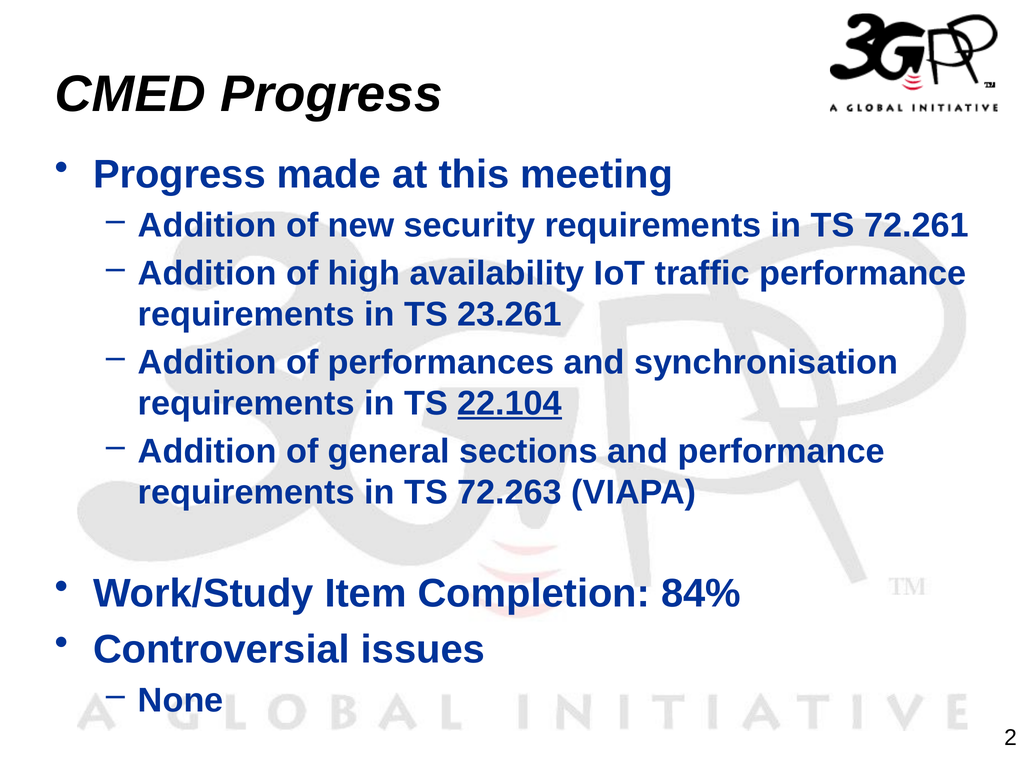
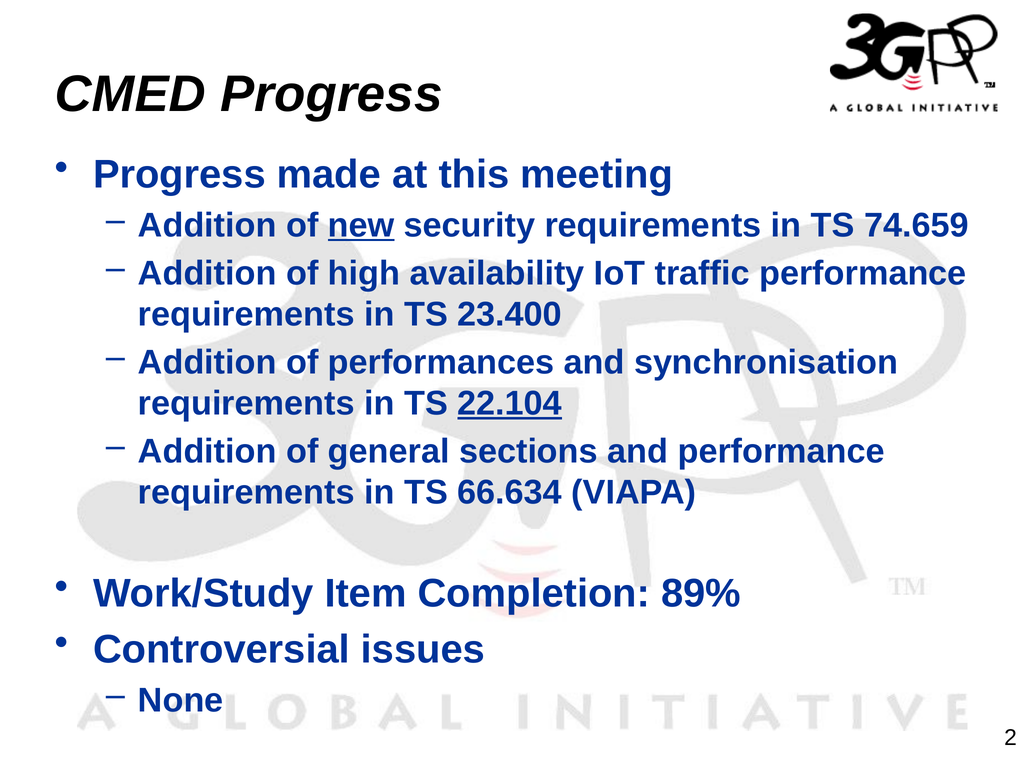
new underline: none -> present
72.261: 72.261 -> 74.659
23.261: 23.261 -> 23.400
72.263: 72.263 -> 66.634
84%: 84% -> 89%
